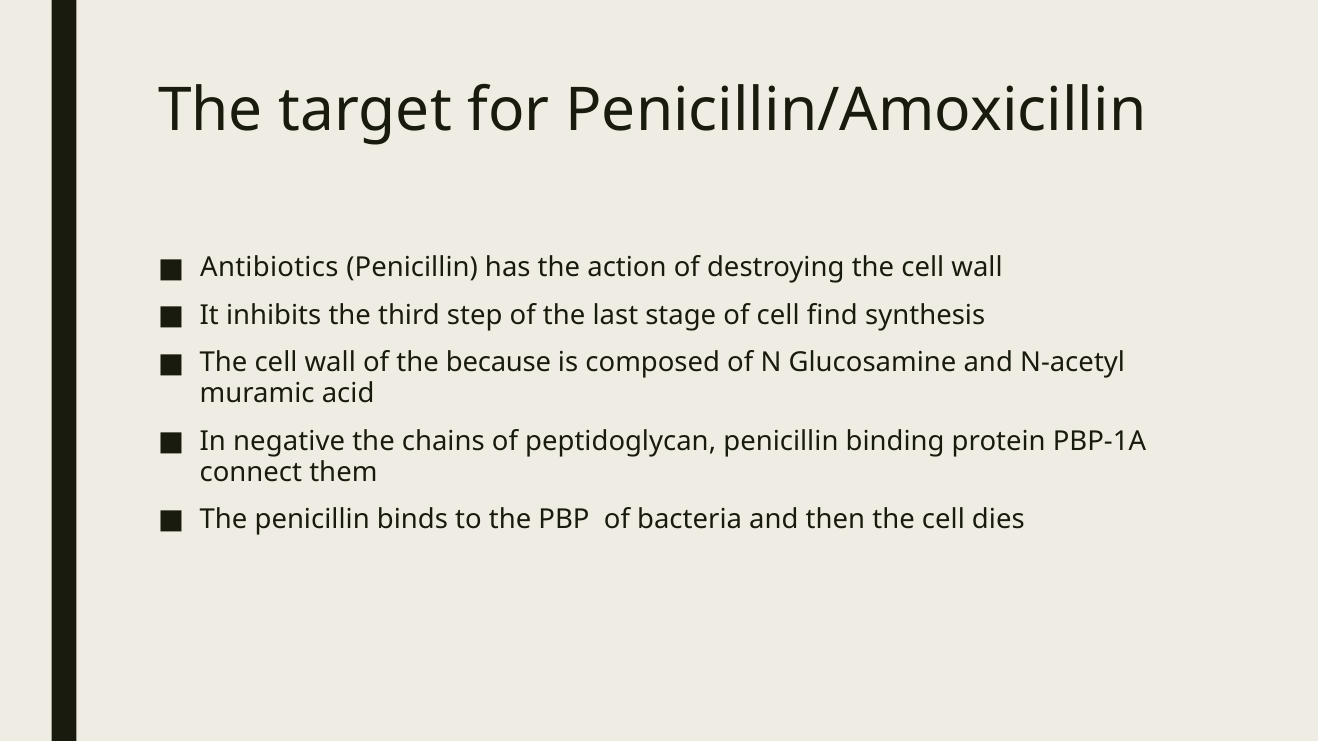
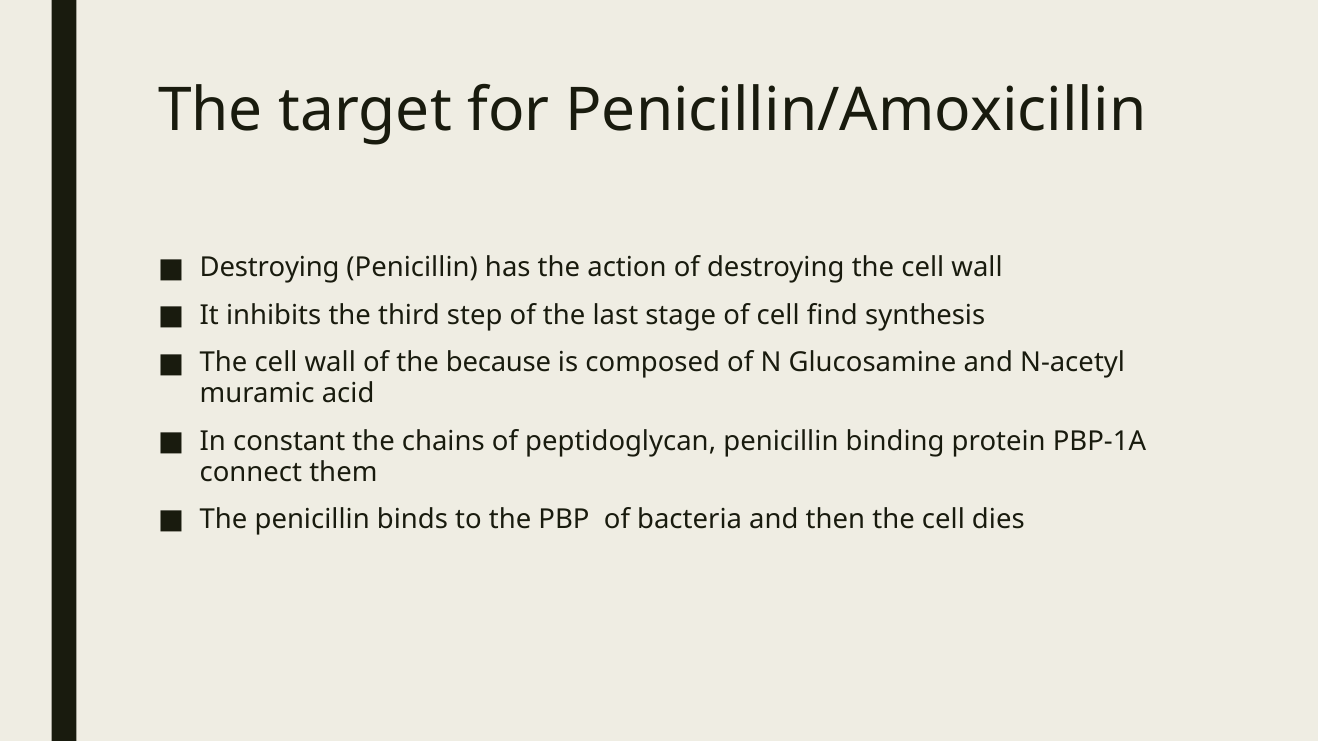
Antibiotics at (269, 268): Antibiotics -> Destroying
negative: negative -> constant
